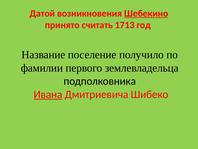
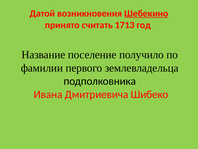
Ивана underline: present -> none
